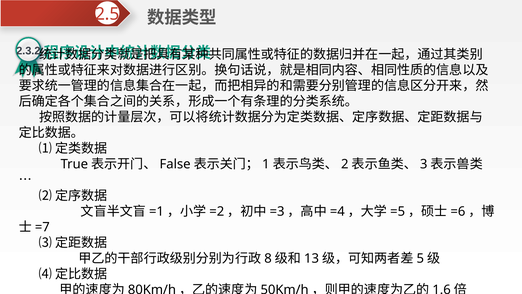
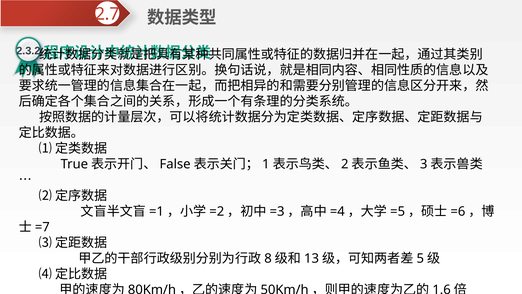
2.5: 2.5 -> 2.7
